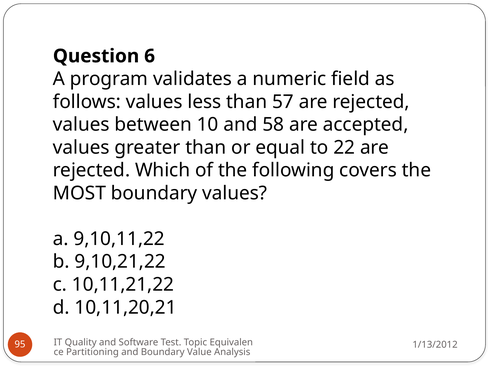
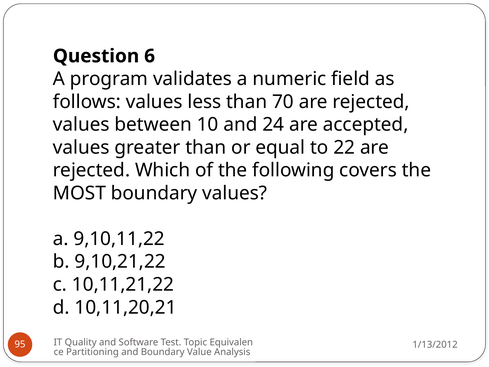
57: 57 -> 70
58: 58 -> 24
